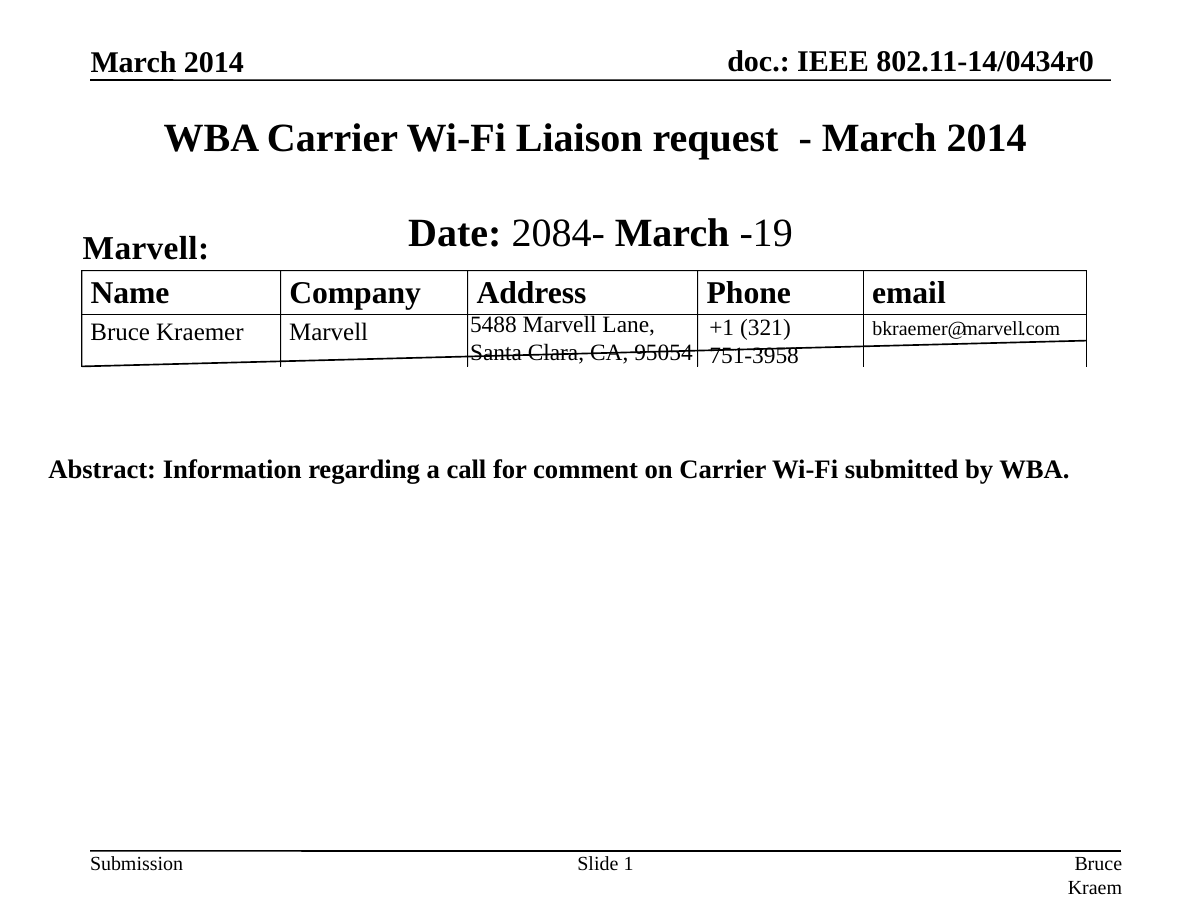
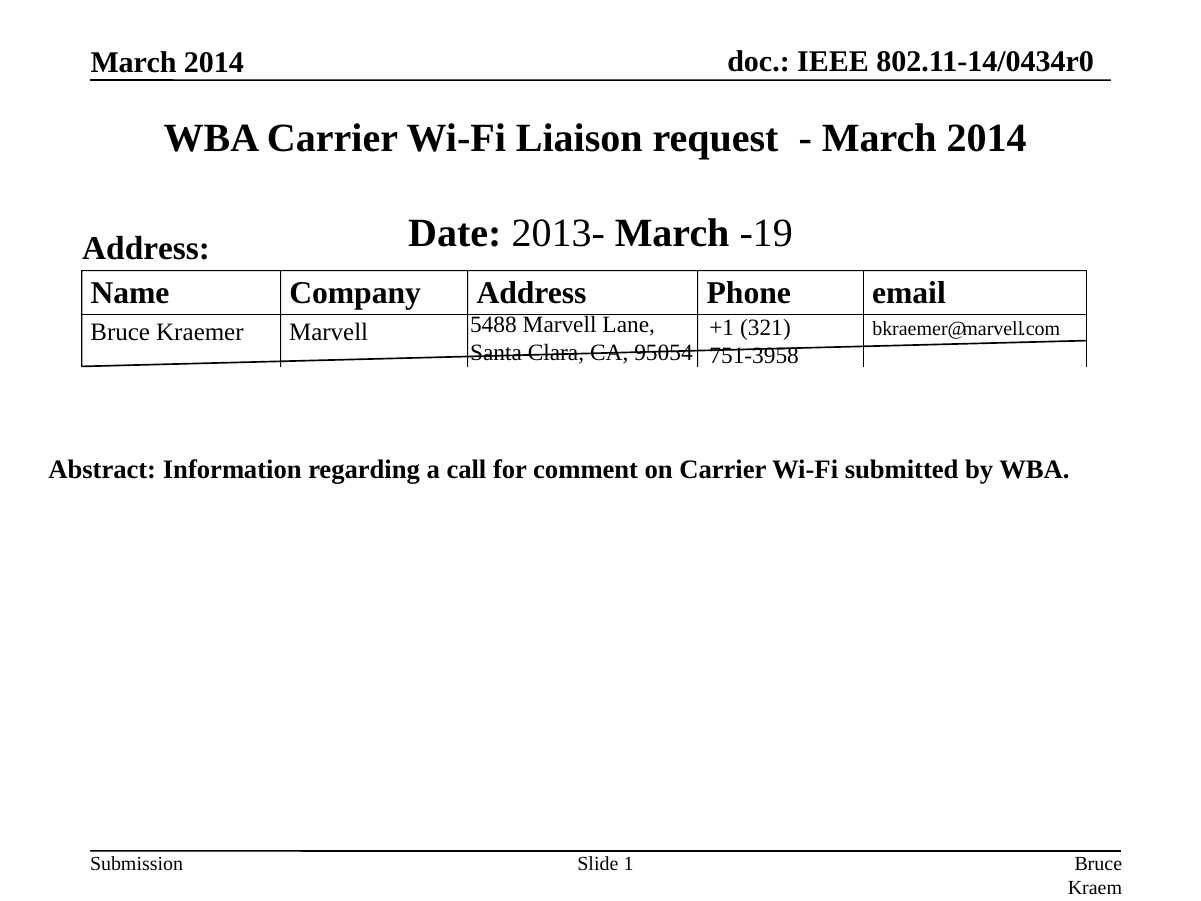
2084-: 2084- -> 2013-
Marvell at (146, 249): Marvell -> Address
